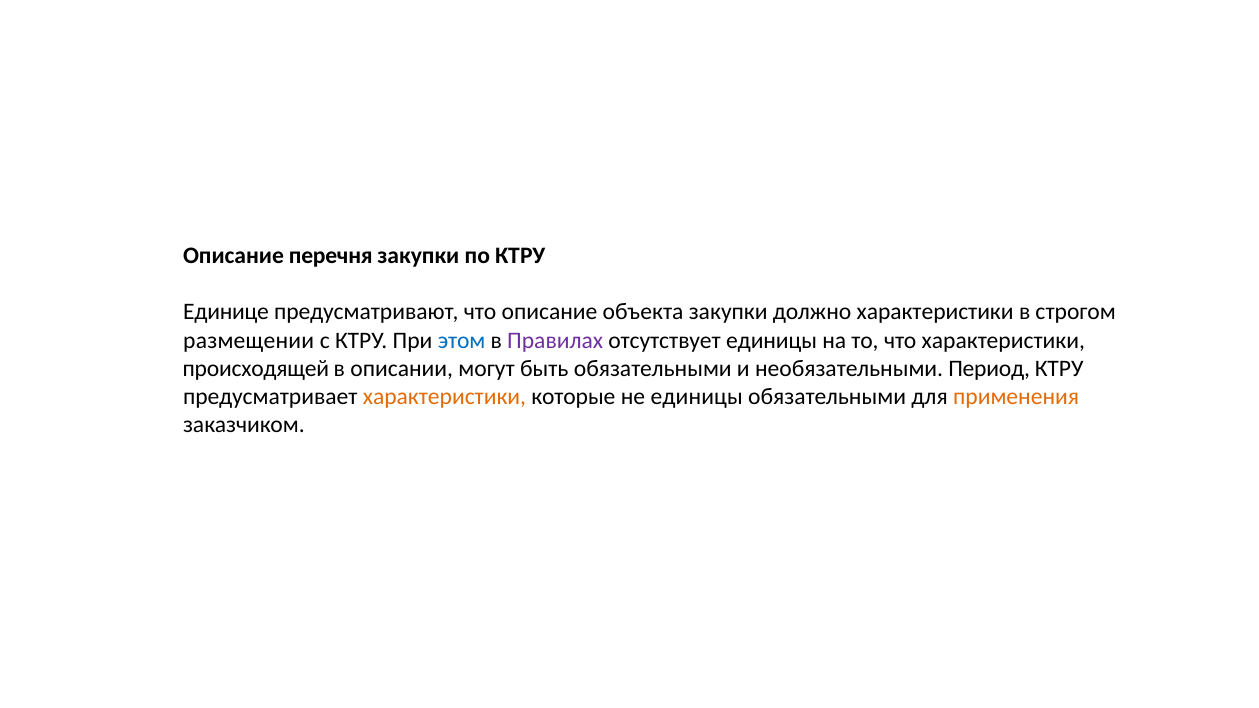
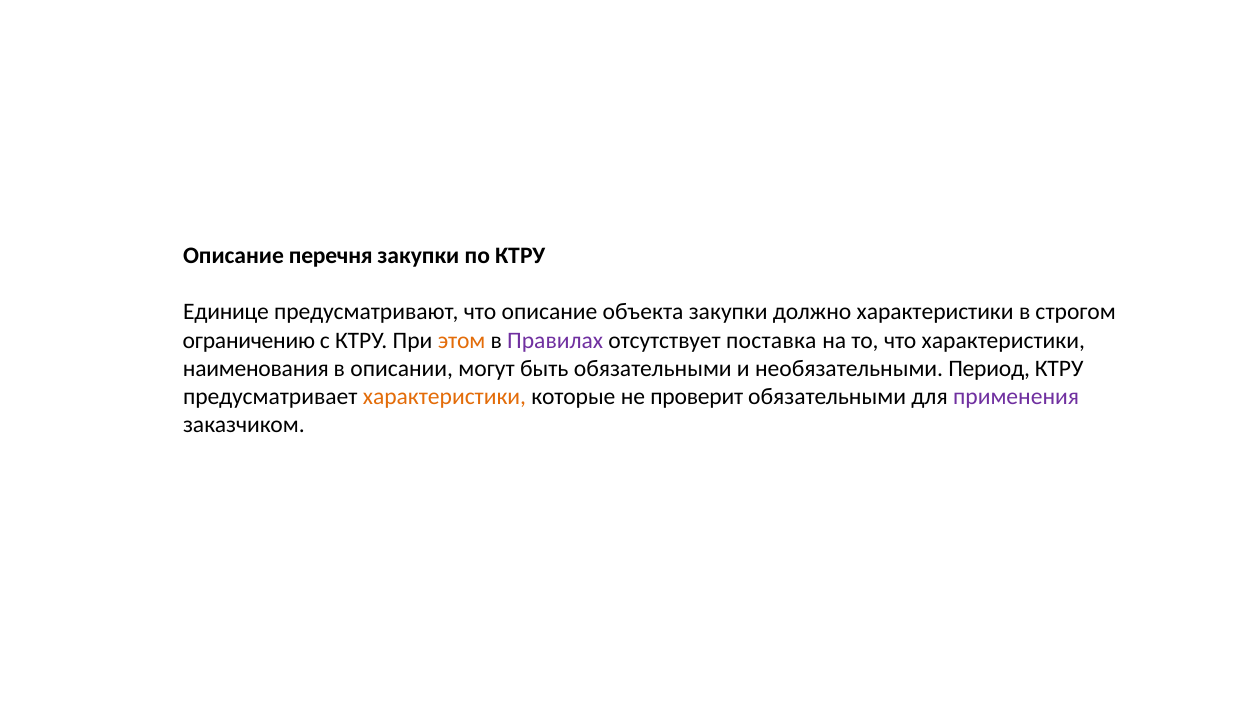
размещении: размещении -> ограничению
этом colour: blue -> orange
отсутствует единицы: единицы -> поставка
происходящей: происходящей -> наименования
не единицы: единицы -> проверит
применения colour: orange -> purple
